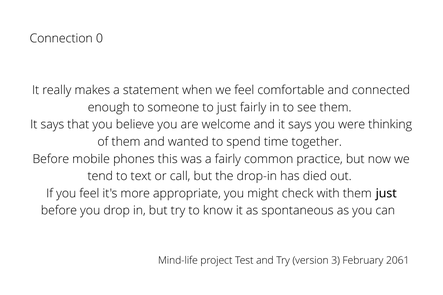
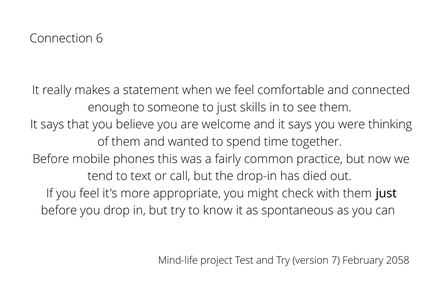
0: 0 -> 6
just fairly: fairly -> skills
3: 3 -> 7
2061: 2061 -> 2058
